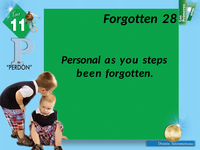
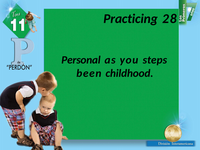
Forgotten at (131, 19): Forgotten -> Practicing
been forgotten: forgotten -> childhood
